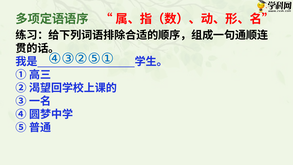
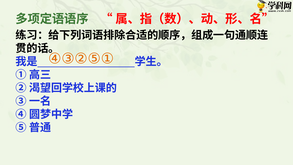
④③②⑤① colour: blue -> orange
